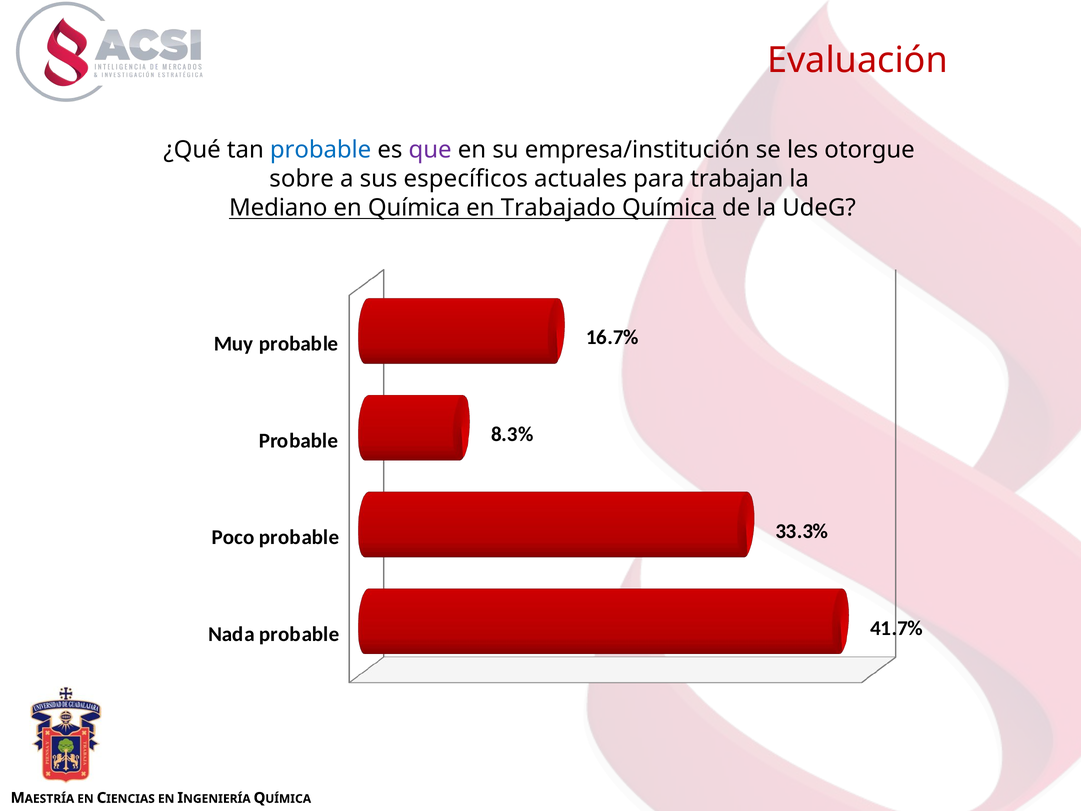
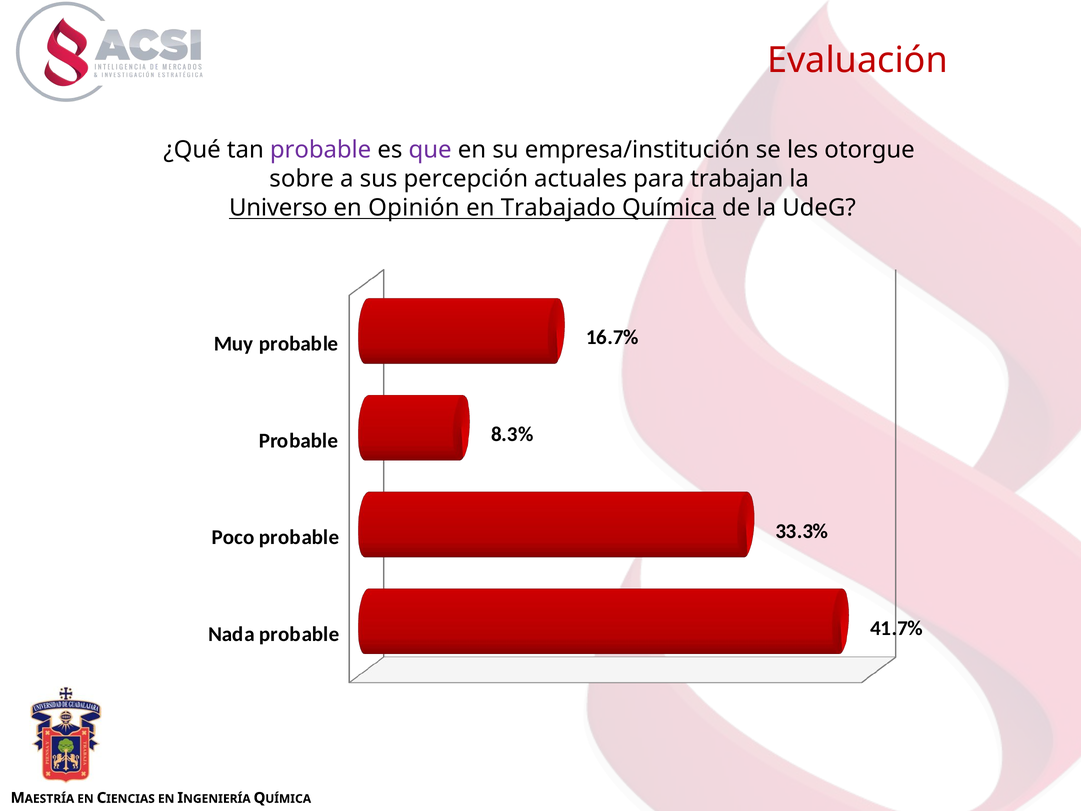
probable at (321, 150) colour: blue -> purple
específicos: específicos -> percepción
Mediano: Mediano -> Universo
en Química: Química -> Opinión
